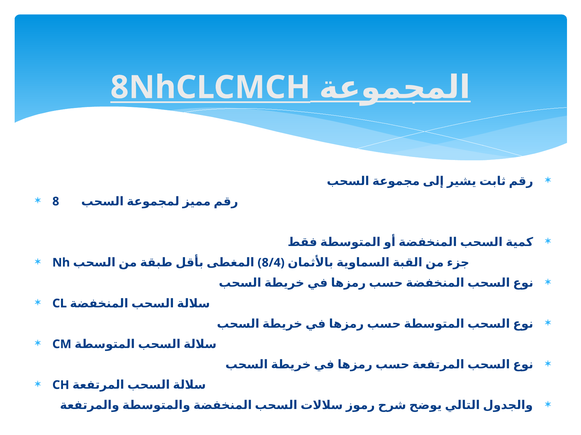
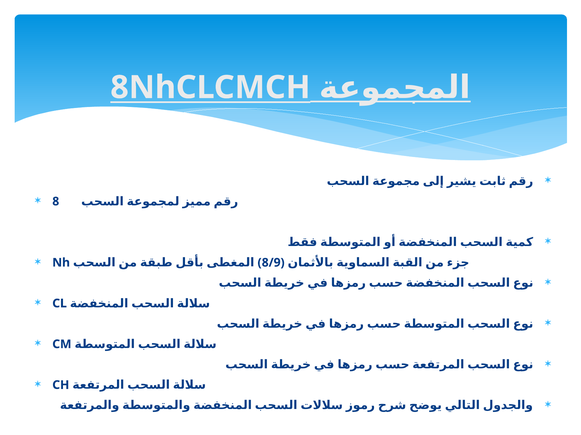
8/4: 8/4 -> 8/9
